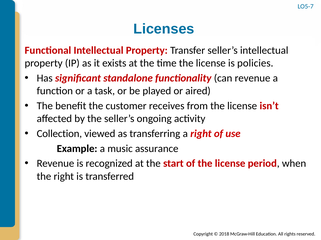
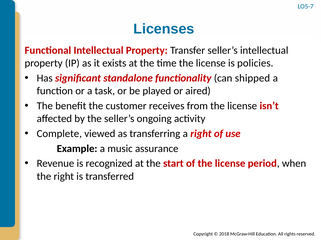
can revenue: revenue -> shipped
Collection: Collection -> Complete
